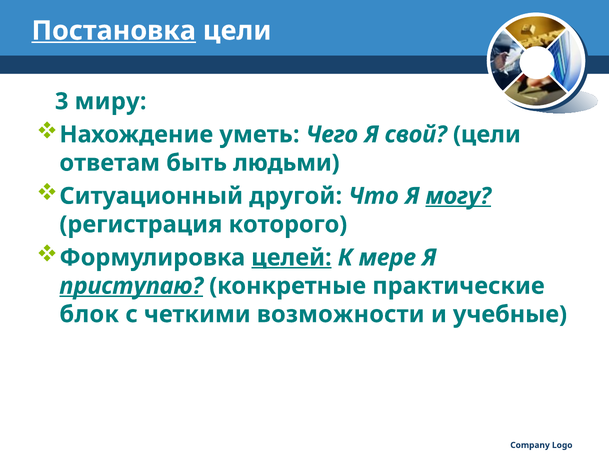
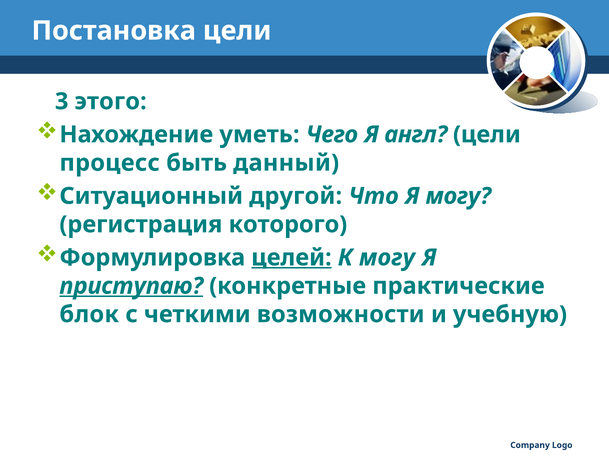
Постановка underline: present -> none
миру: миру -> этого
свой: свой -> англ
ответам: ответам -> процесс
людьми: людьми -> данный
могу at (458, 196) underline: present -> none
К мере: мере -> могу
учебные: учебные -> учебную
